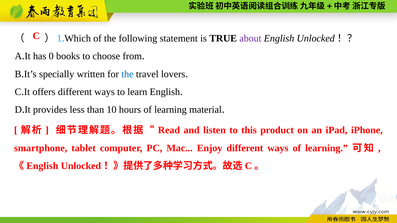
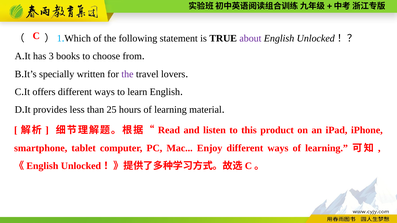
0: 0 -> 3
the at (127, 74) colour: blue -> purple
10: 10 -> 25
